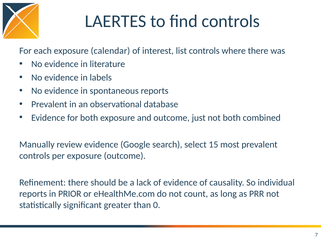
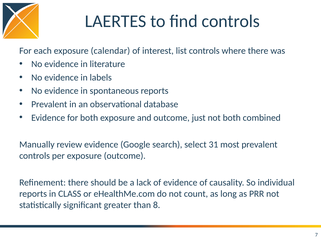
15: 15 -> 31
PRIOR: PRIOR -> CLASS
0: 0 -> 8
